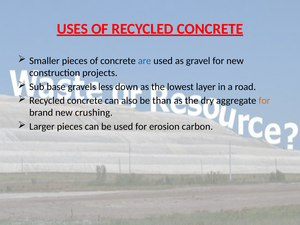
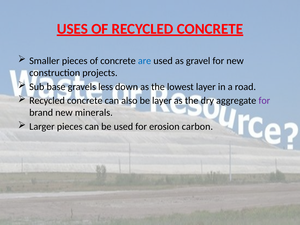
be than: than -> layer
for at (264, 101) colour: orange -> purple
crushing: crushing -> minerals
